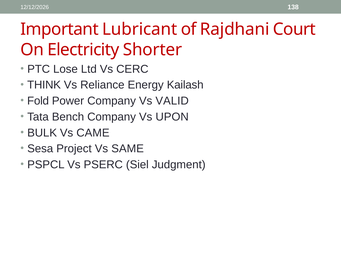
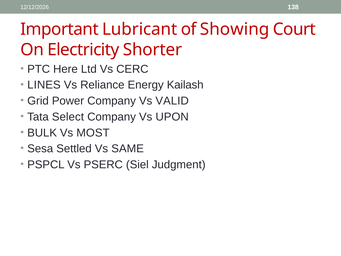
Rajdhani: Rajdhani -> Showing
Lose: Lose -> Here
THINK: THINK -> LINES
Fold: Fold -> Grid
Bench: Bench -> Select
CAME: CAME -> MOST
Project: Project -> Settled
